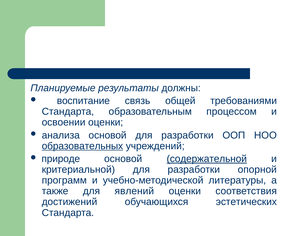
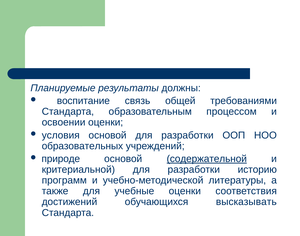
анализа: анализа -> условия
образовательных underline: present -> none
опорной: опорной -> историю
явлений: явлений -> учебные
эстетических: эстетических -> высказывать
